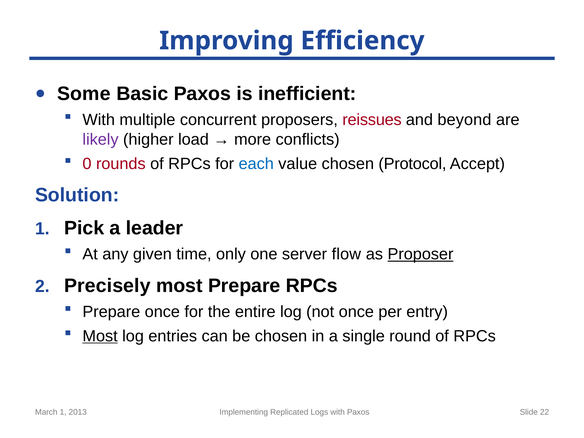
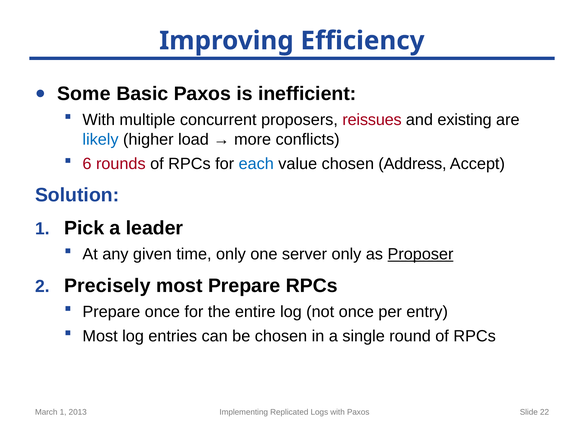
beyond: beyond -> existing
likely colour: purple -> blue
0: 0 -> 6
Protocol: Protocol -> Address
server flow: flow -> only
Most at (100, 336) underline: present -> none
